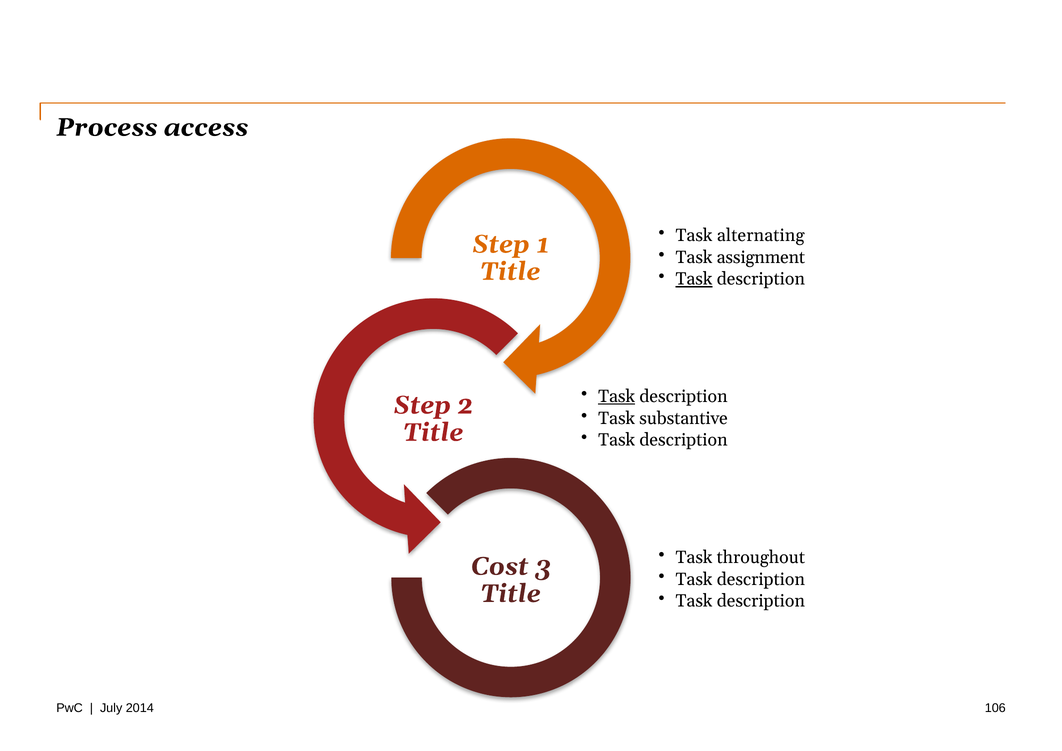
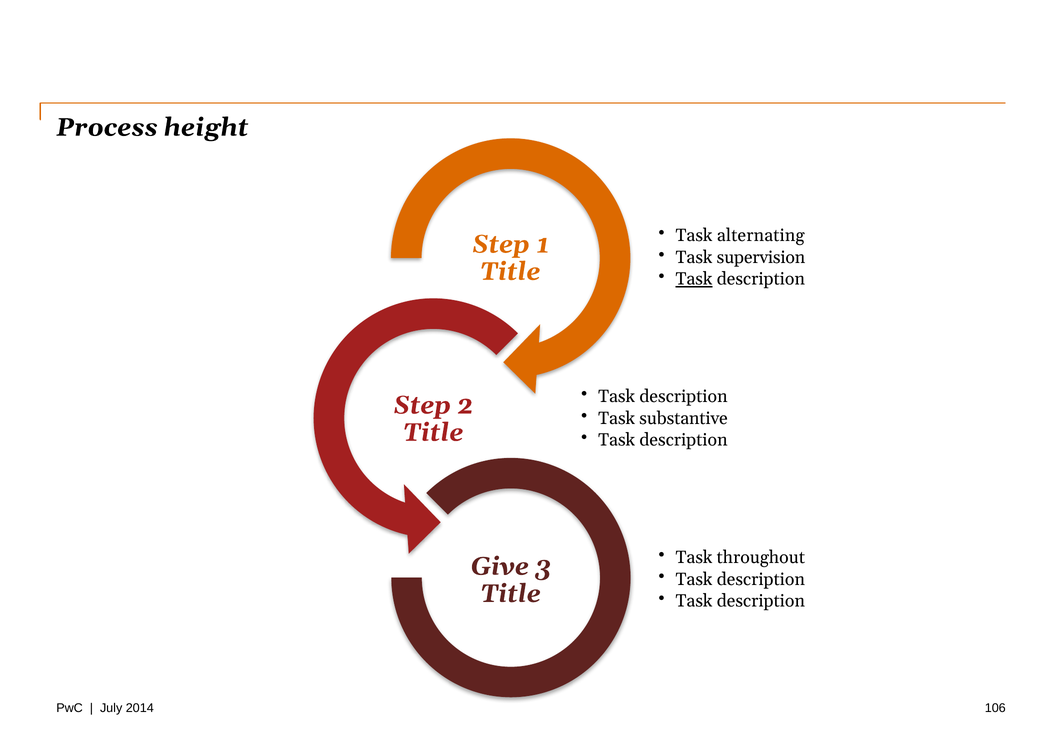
access: access -> height
assignment: assignment -> supervision
Task at (617, 397) underline: present -> none
Cost: Cost -> Give
